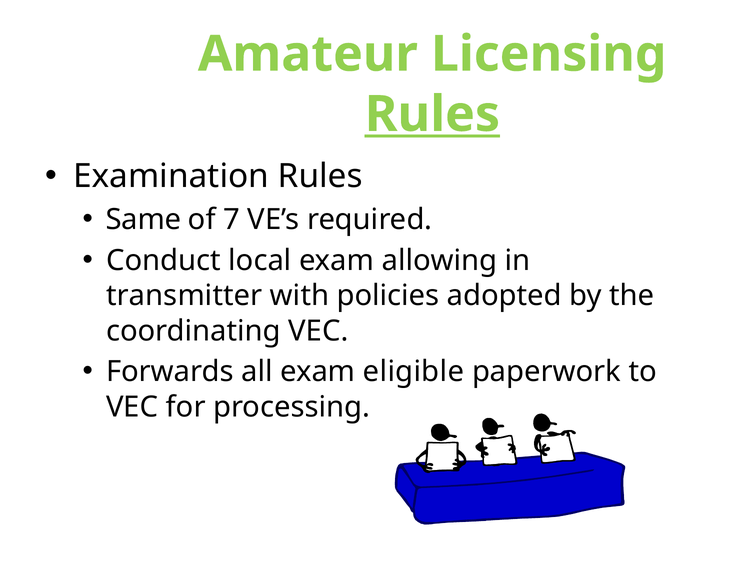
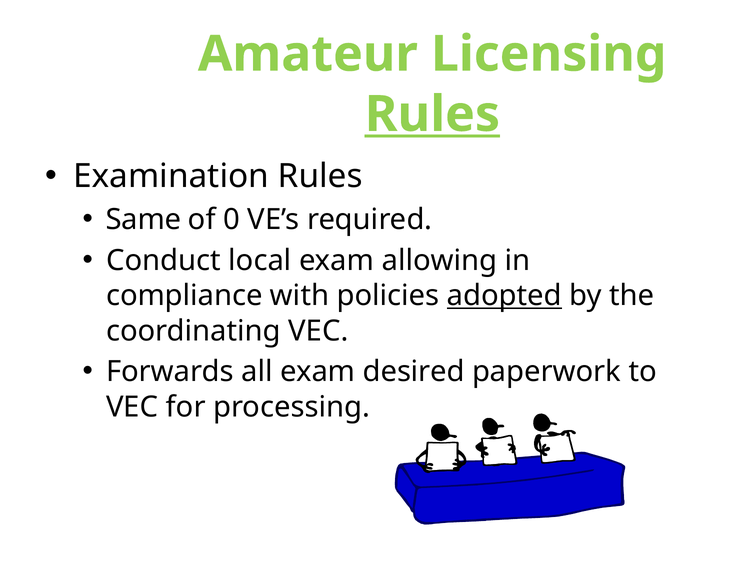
7: 7 -> 0
transmitter: transmitter -> compliance
adopted underline: none -> present
eligible: eligible -> desired
